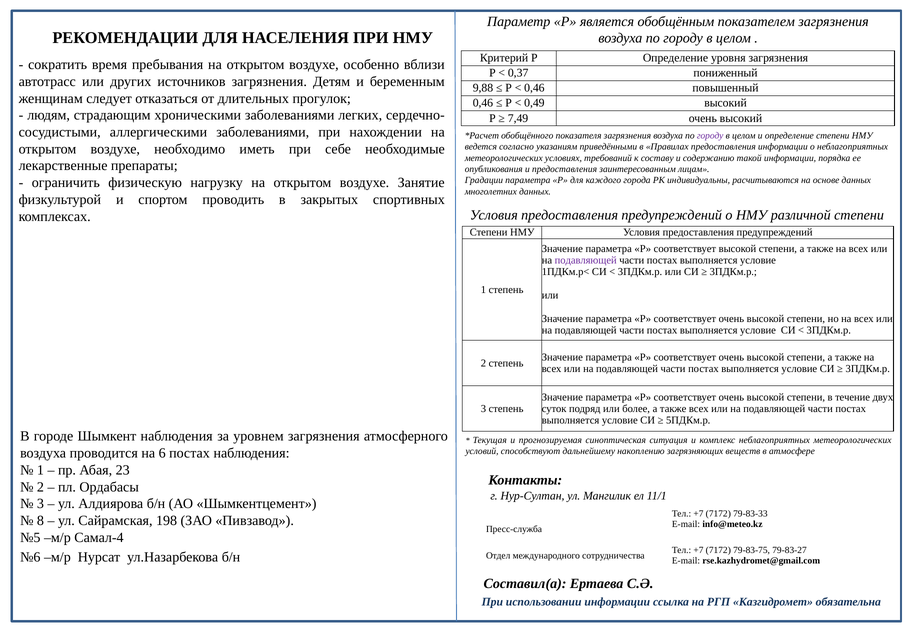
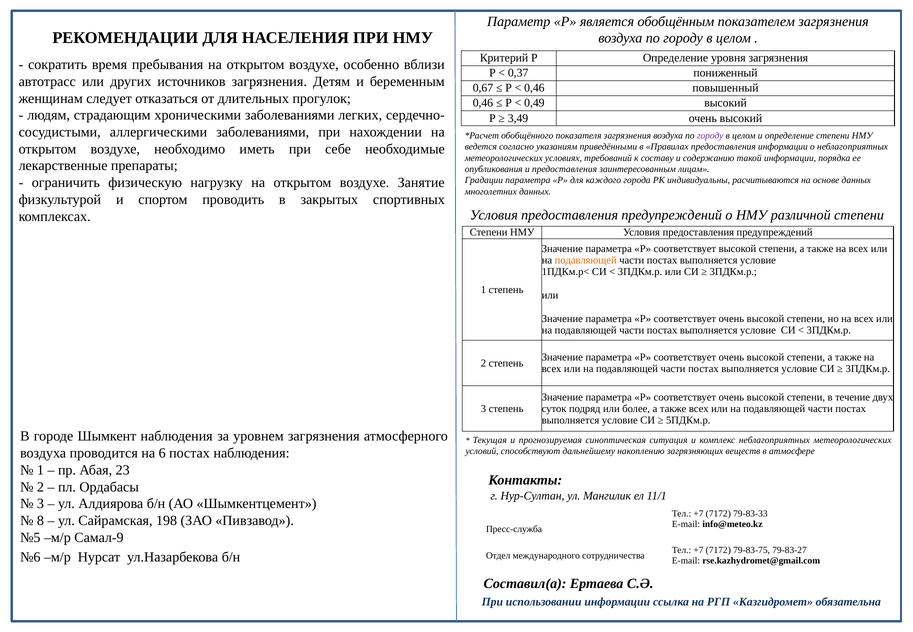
9,88: 9,88 -> 0,67
7,49: 7,49 -> 3,49
подавляющей at (586, 260) colour: purple -> orange
Самал-4: Самал-4 -> Самал-9
